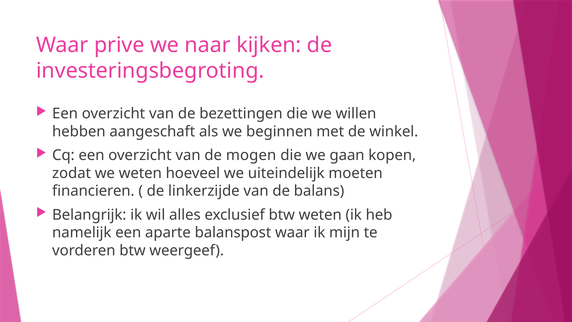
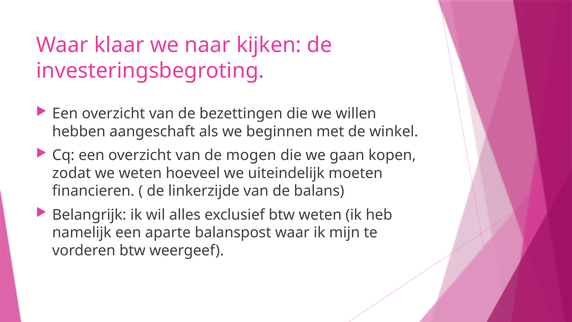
prive: prive -> klaar
